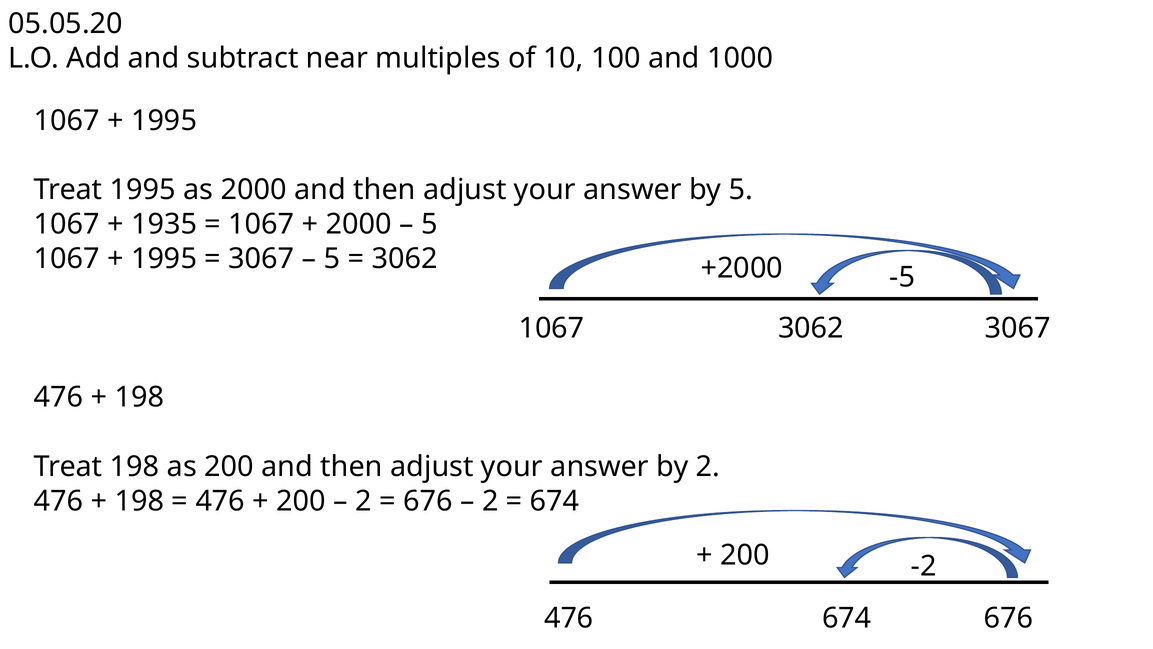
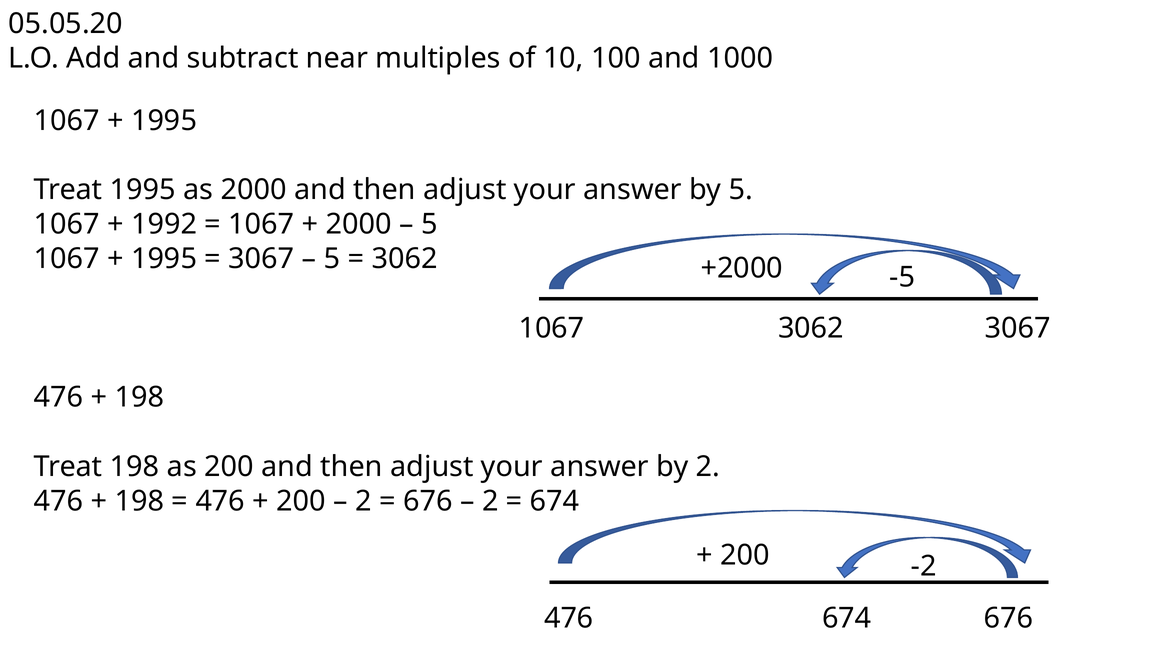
1935: 1935 -> 1992
